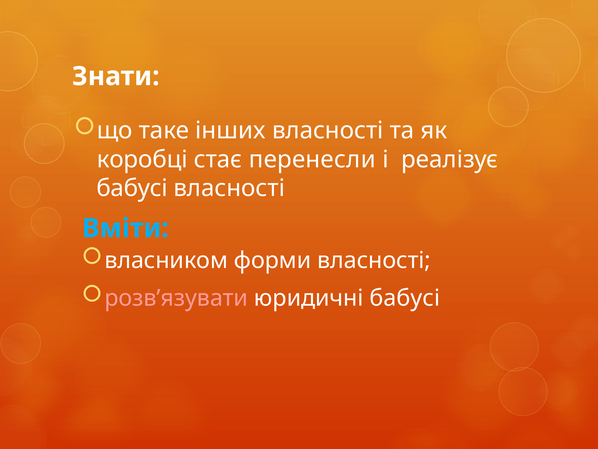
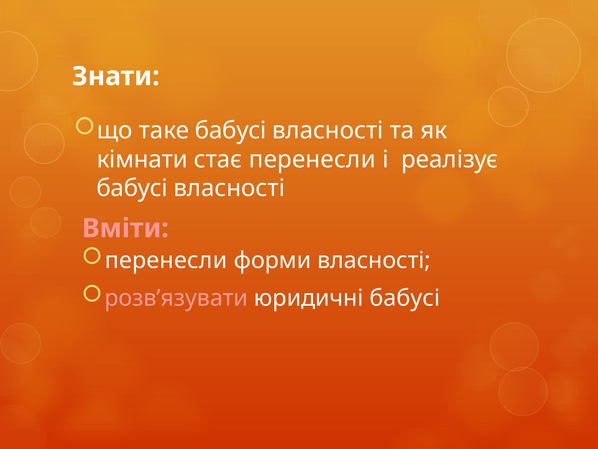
таке інших: інших -> бабусі
коробці: коробці -> кімнати
Вміти colour: light blue -> pink
власником at (166, 260): власником -> перенесли
